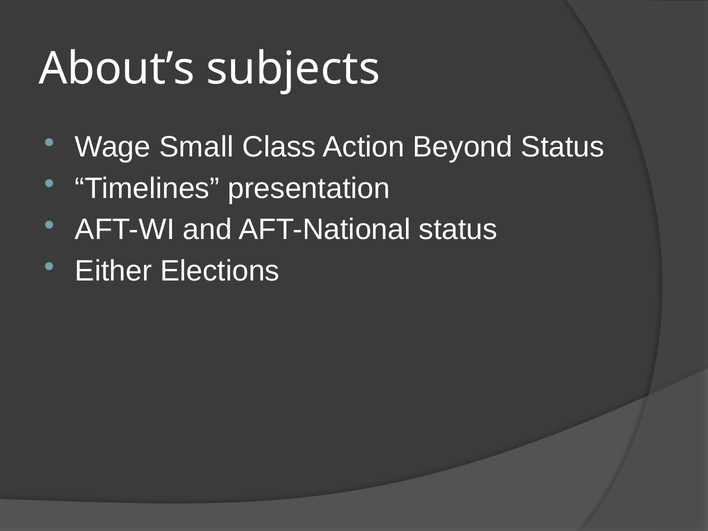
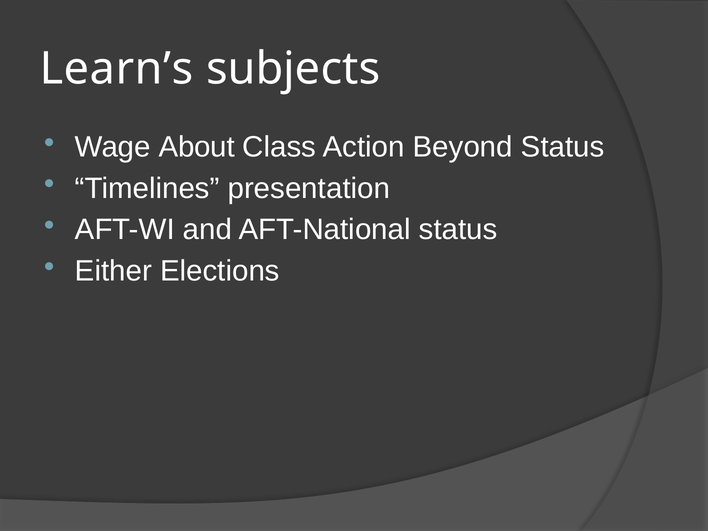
About’s: About’s -> Learn’s
Small: Small -> About
